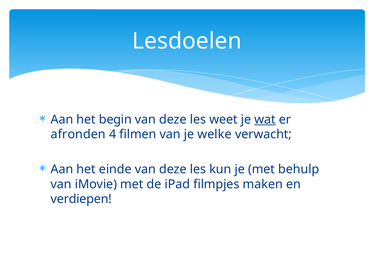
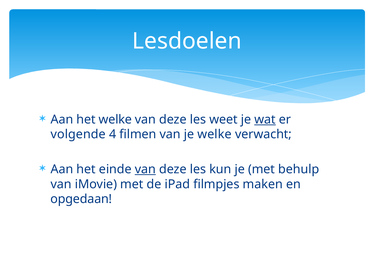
het begin: begin -> welke
afronden: afronden -> volgende
van at (145, 170) underline: none -> present
verdiepen: verdiepen -> opgedaan
